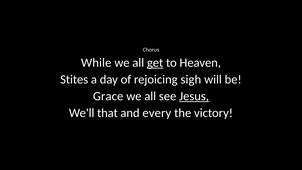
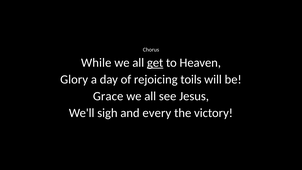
Stites: Stites -> Glory
sigh: sigh -> toils
Jesus underline: present -> none
that: that -> sigh
